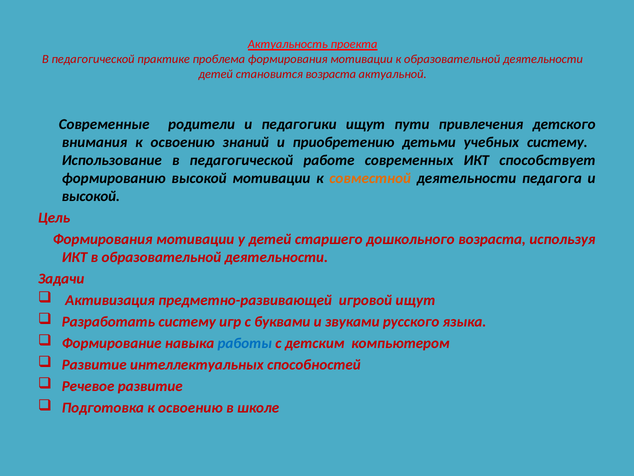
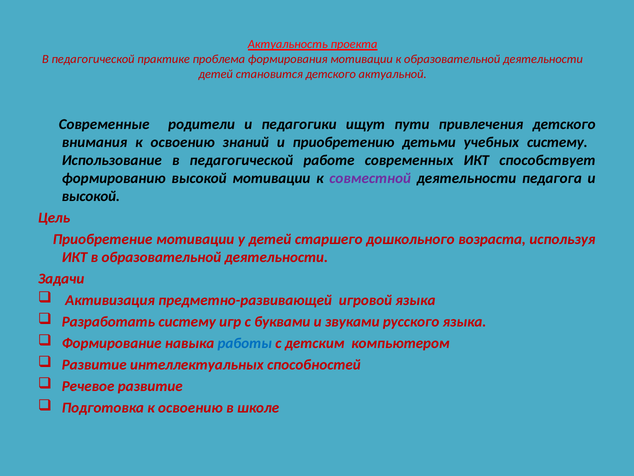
становится возраста: возраста -> детского
совместной colour: orange -> purple
Формирования at (103, 239): Формирования -> Приобретение
игровой ищут: ищут -> языка
